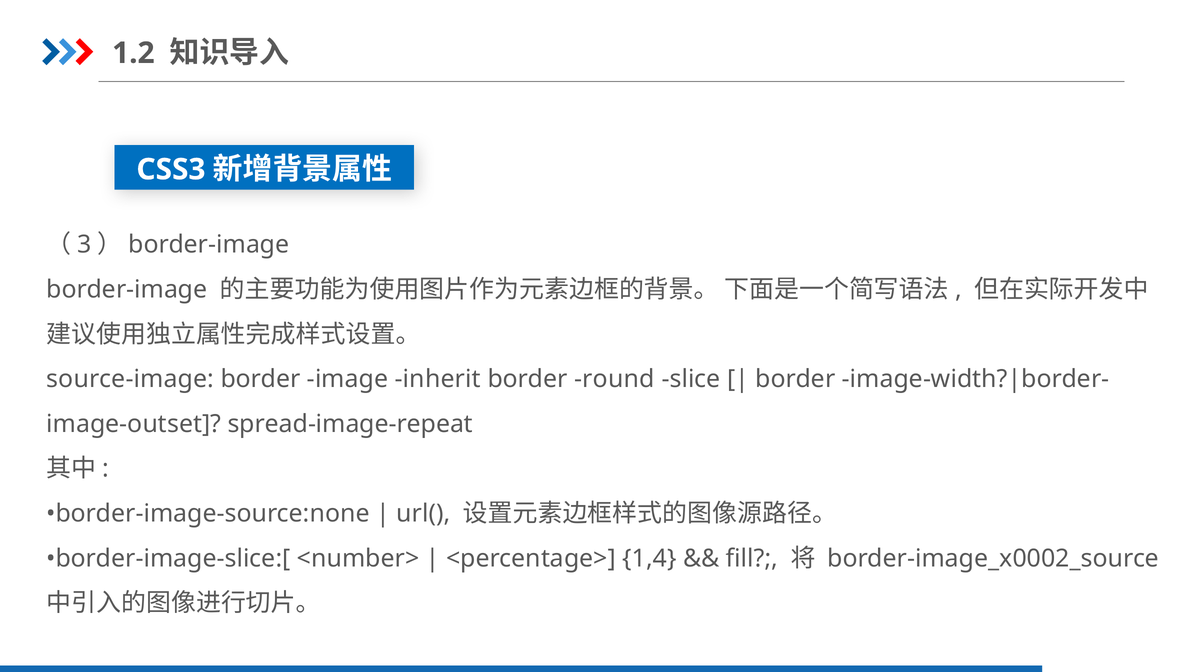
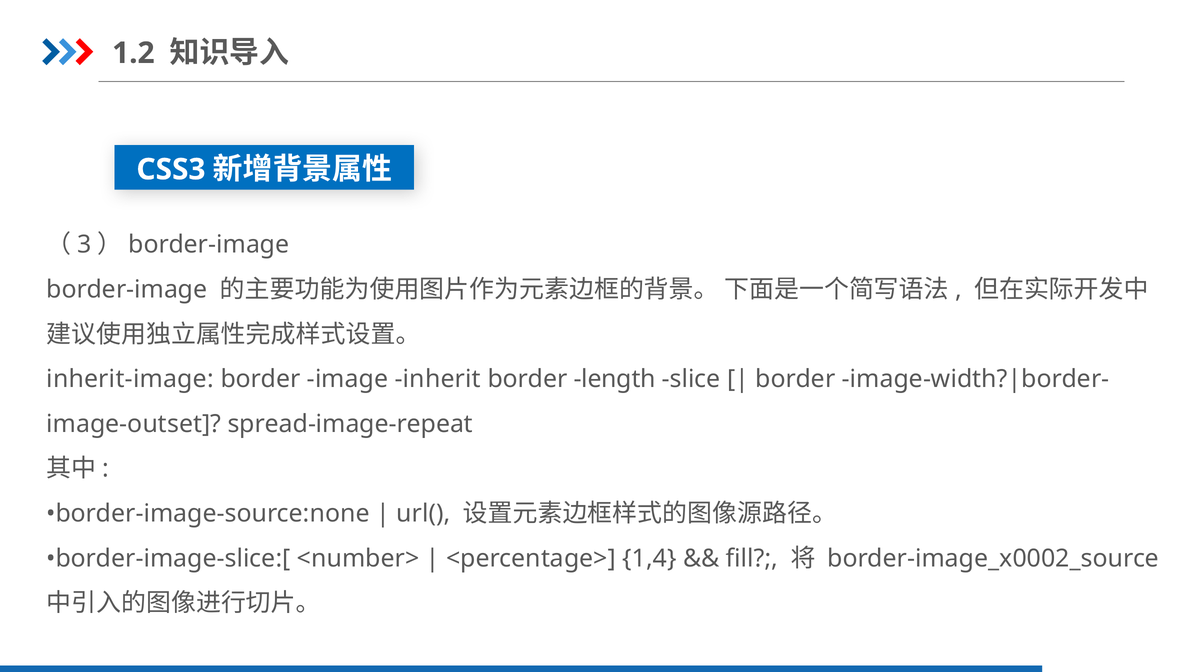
source-image: source-image -> inherit-image
round: round -> length
